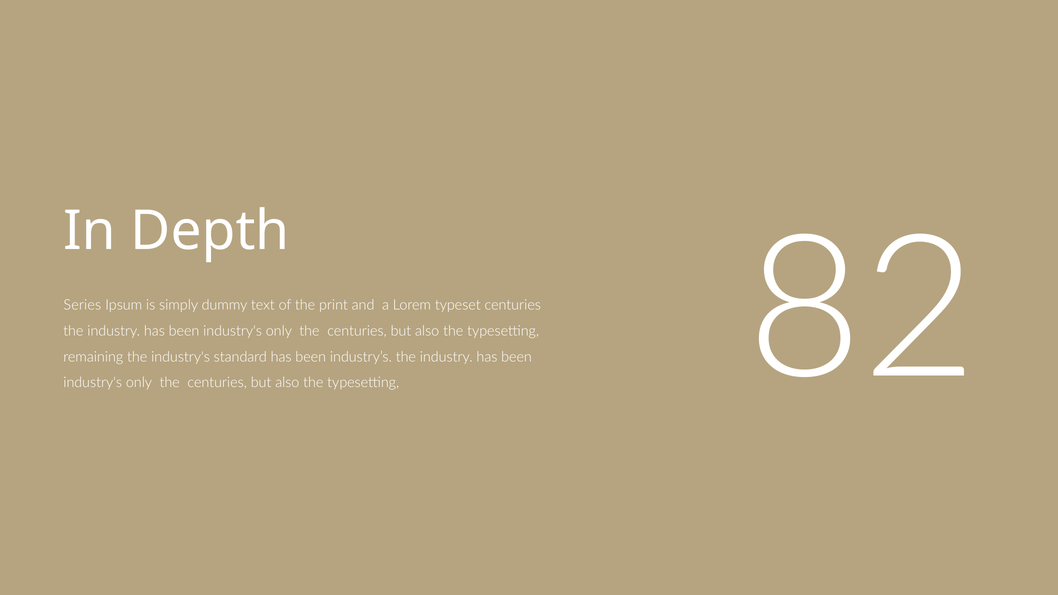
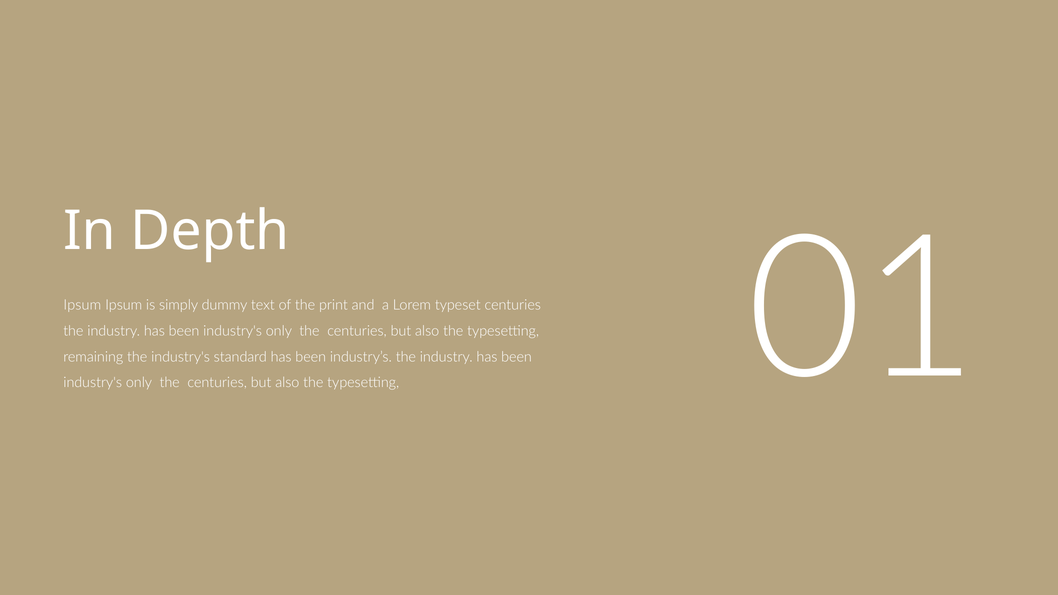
Series at (82, 305): Series -> Ipsum
82: 82 -> 01
